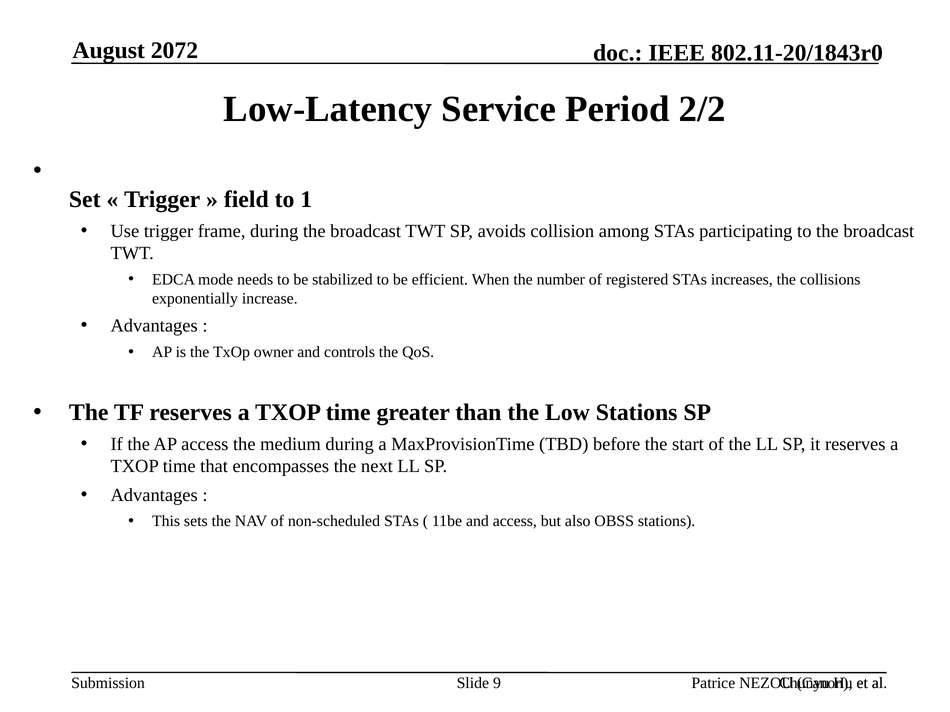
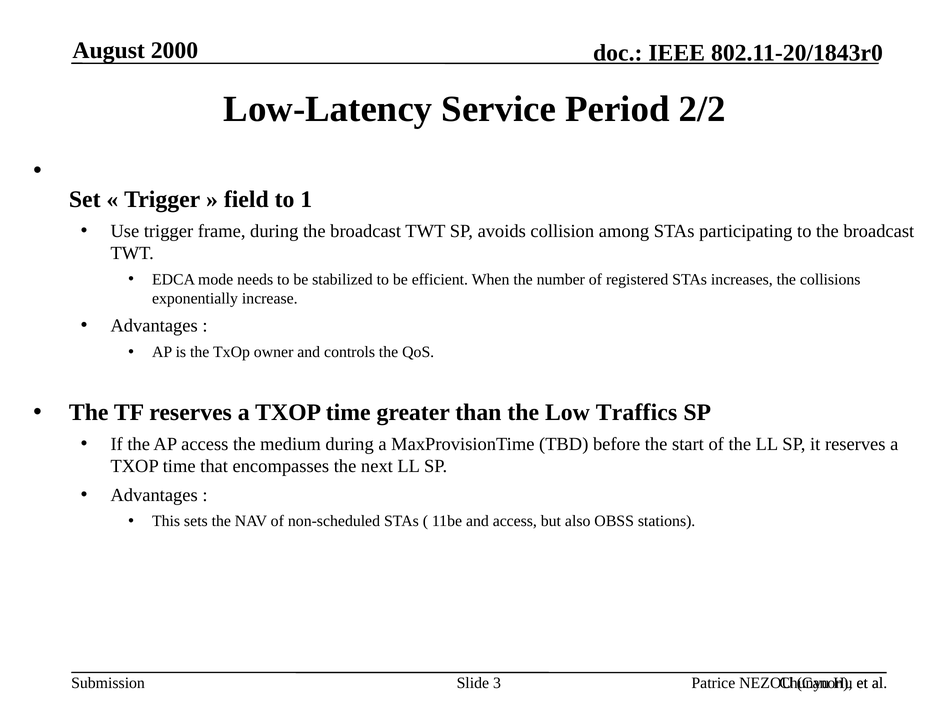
2072: 2072 -> 2000
Low Stations: Stations -> Traffics
9: 9 -> 3
